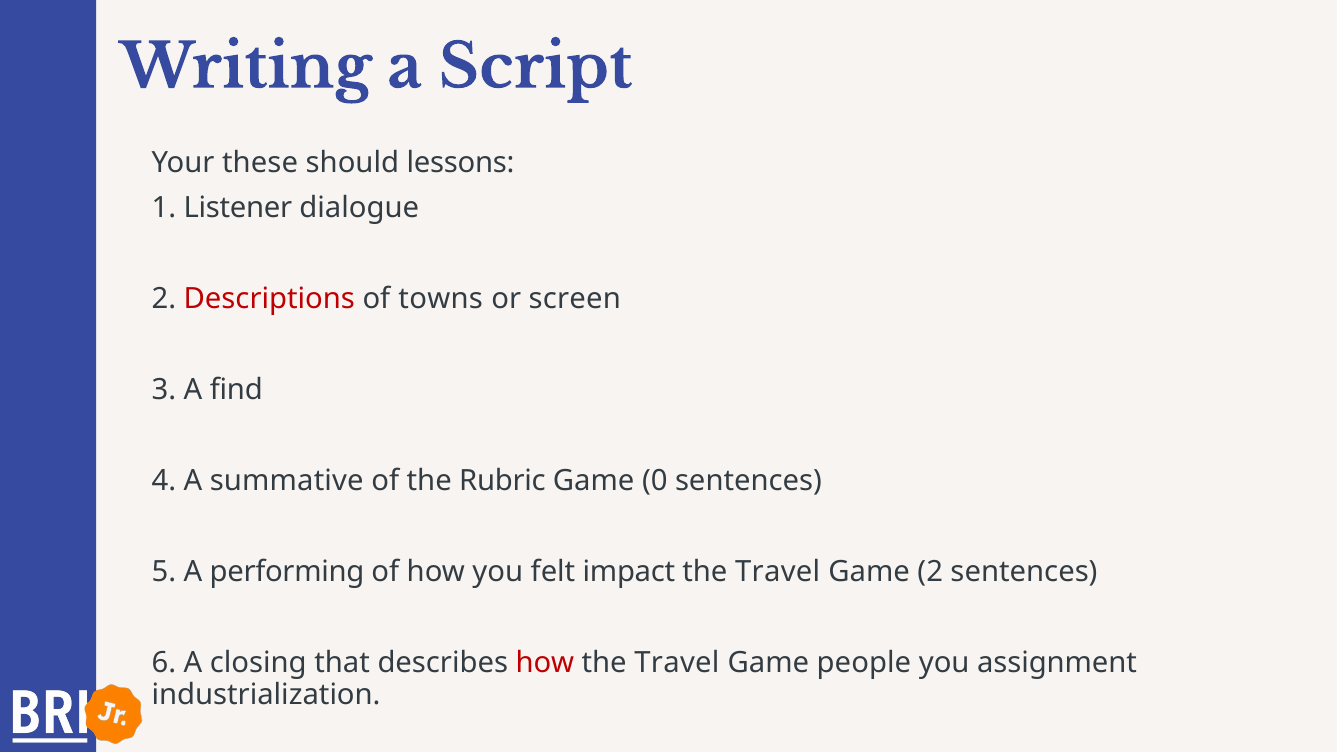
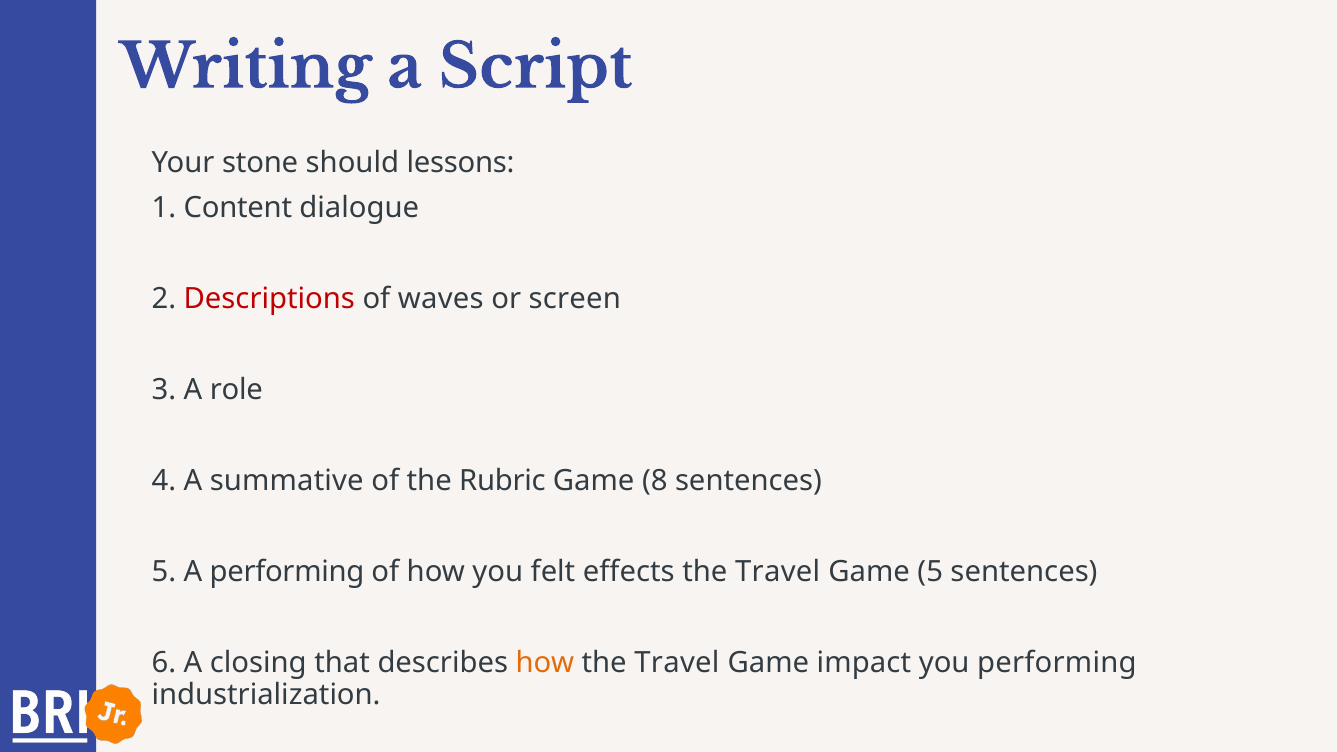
these: these -> stone
Listener: Listener -> Content
towns: towns -> waves
find: find -> role
0: 0 -> 8
impact: impact -> effects
Game 2: 2 -> 5
how at (545, 663) colour: red -> orange
people: people -> impact
you assignment: assignment -> performing
